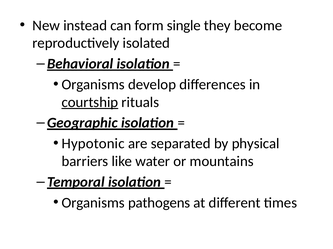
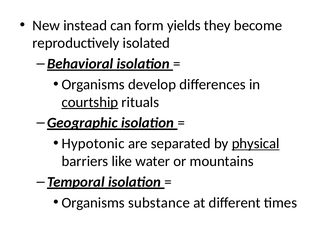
single: single -> yields
physical underline: none -> present
pathogens: pathogens -> substance
